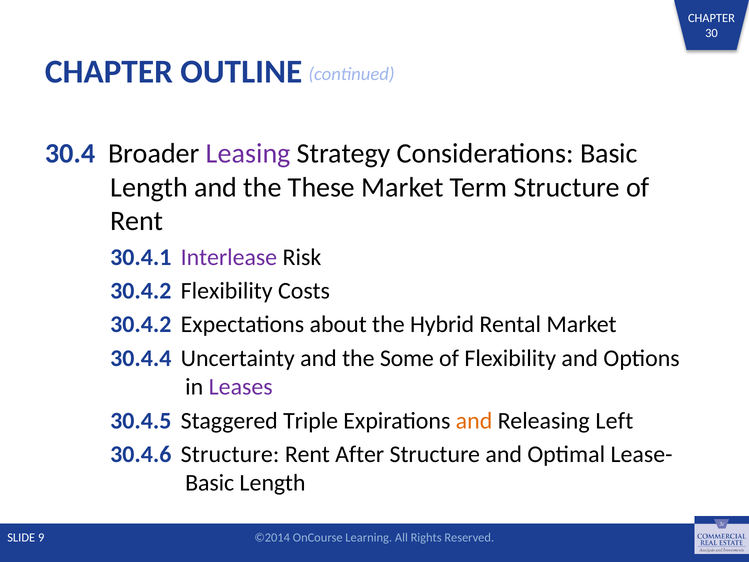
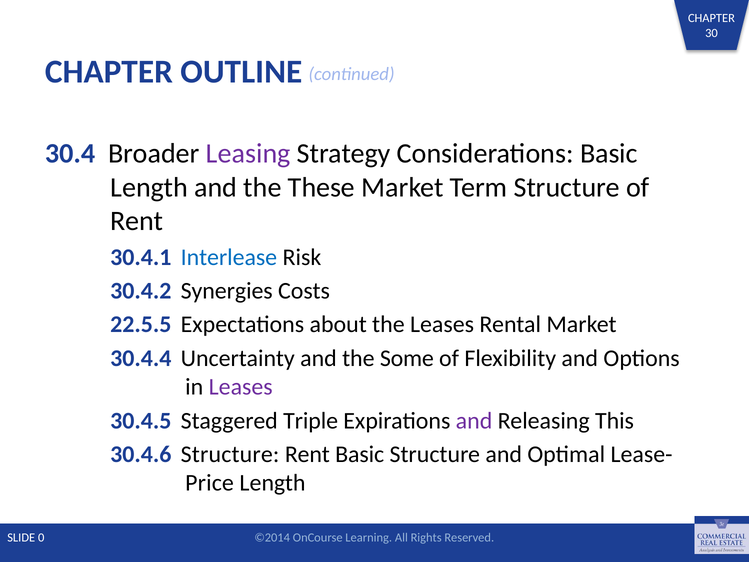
Interlease colour: purple -> blue
30.4.2 Flexibility: Flexibility -> Synergies
30.4.2 at (141, 324): 30.4.2 -> 22.5.5
the Hybrid: Hybrid -> Leases
and at (474, 420) colour: orange -> purple
Left: Left -> This
Rent After: After -> Basic
Basic at (210, 483): Basic -> Price
9: 9 -> 0
